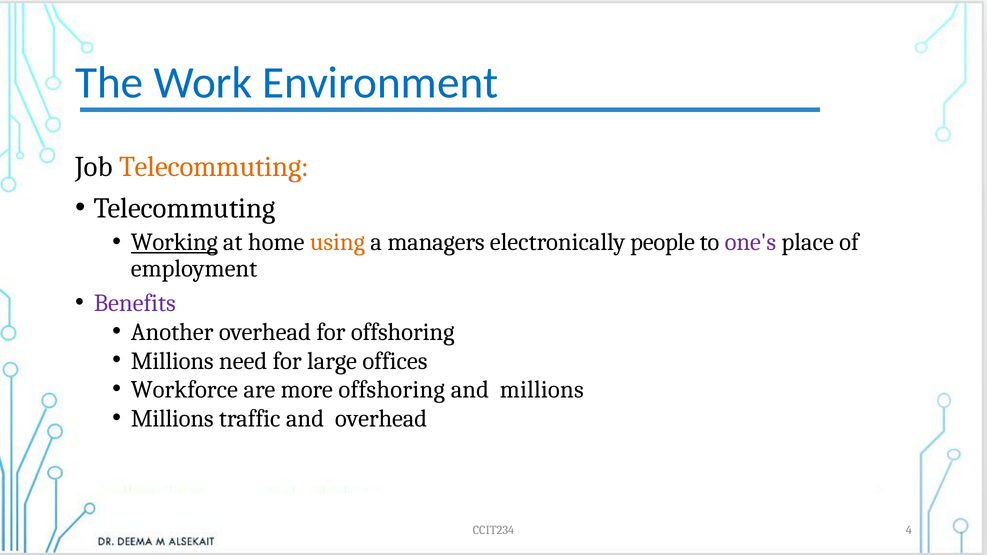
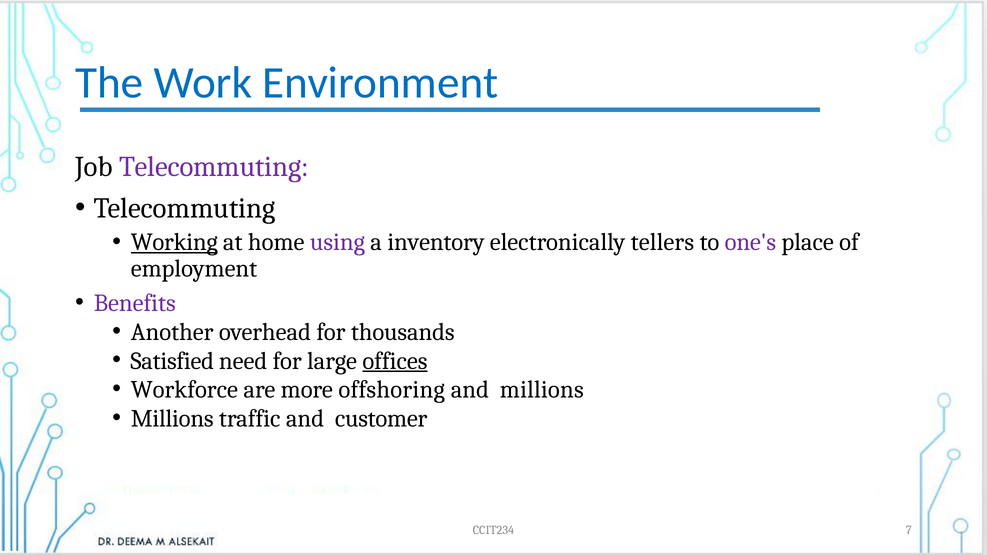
Telecommuting at (214, 167) colour: orange -> purple
using colour: orange -> purple
managers: managers -> inventory
people: people -> tellers
for offshoring: offshoring -> thousands
Millions at (172, 361): Millions -> Satisfied
offices underline: none -> present
and overhead: overhead -> customer
4: 4 -> 7
